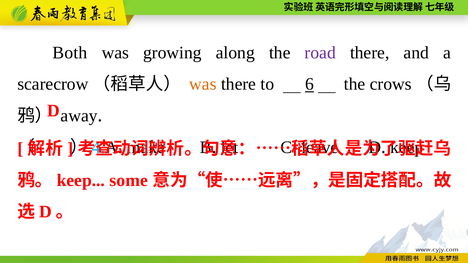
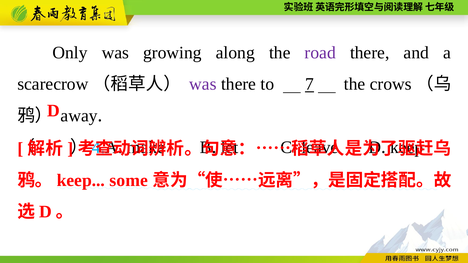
Both: Both -> Only
was at (203, 84) colour: orange -> purple
6: 6 -> 7
